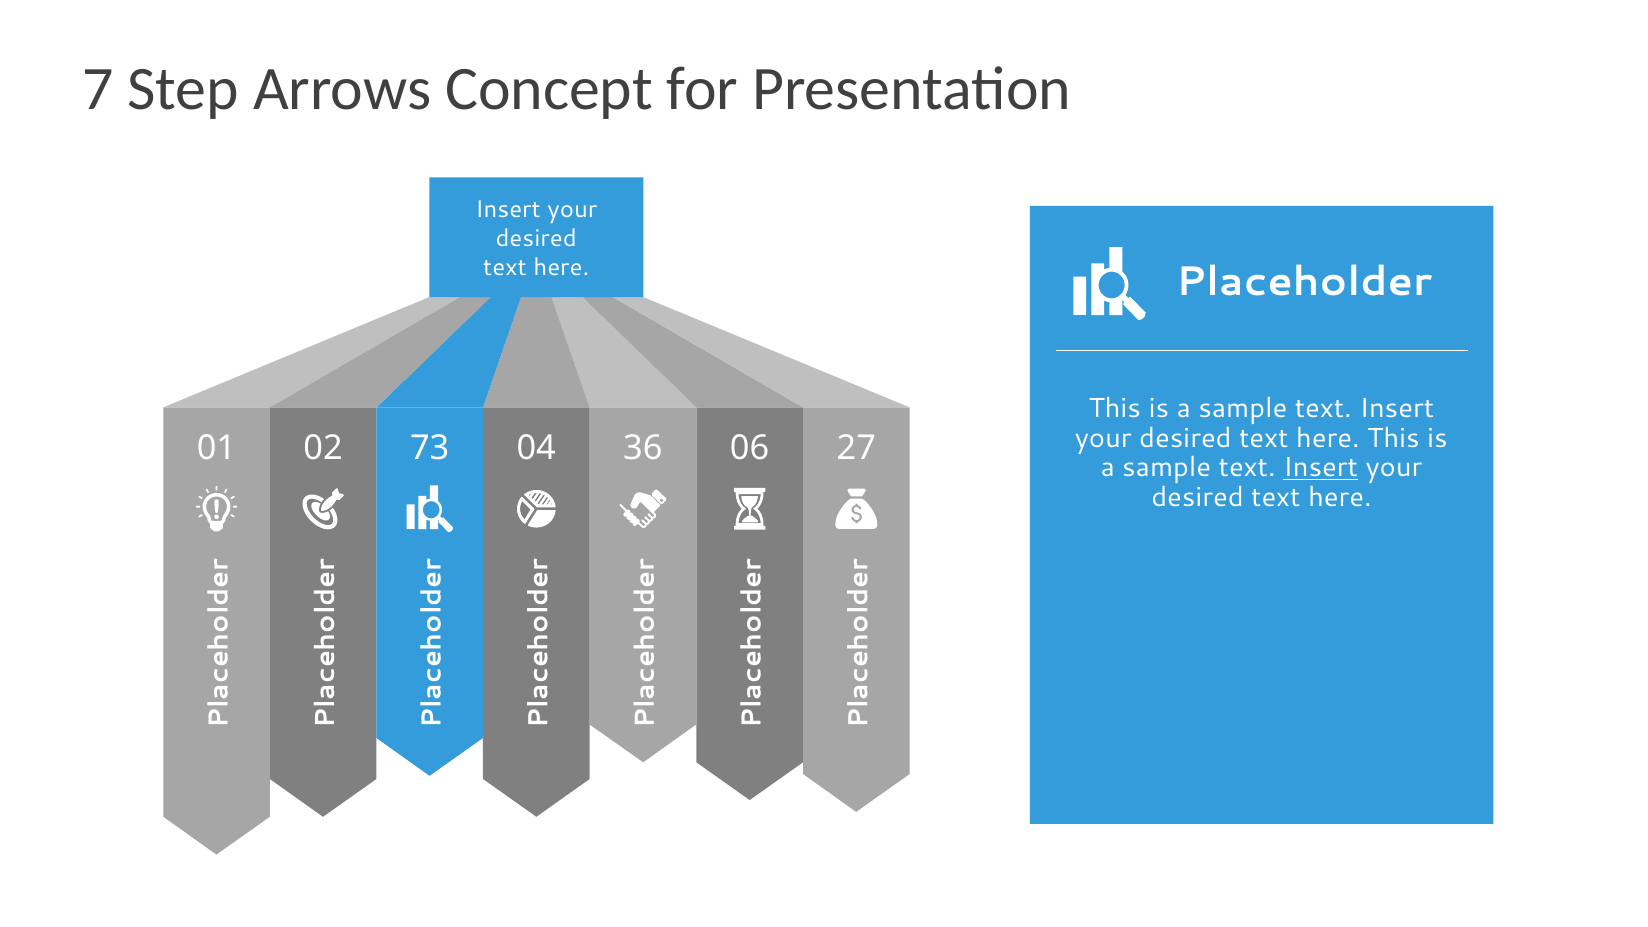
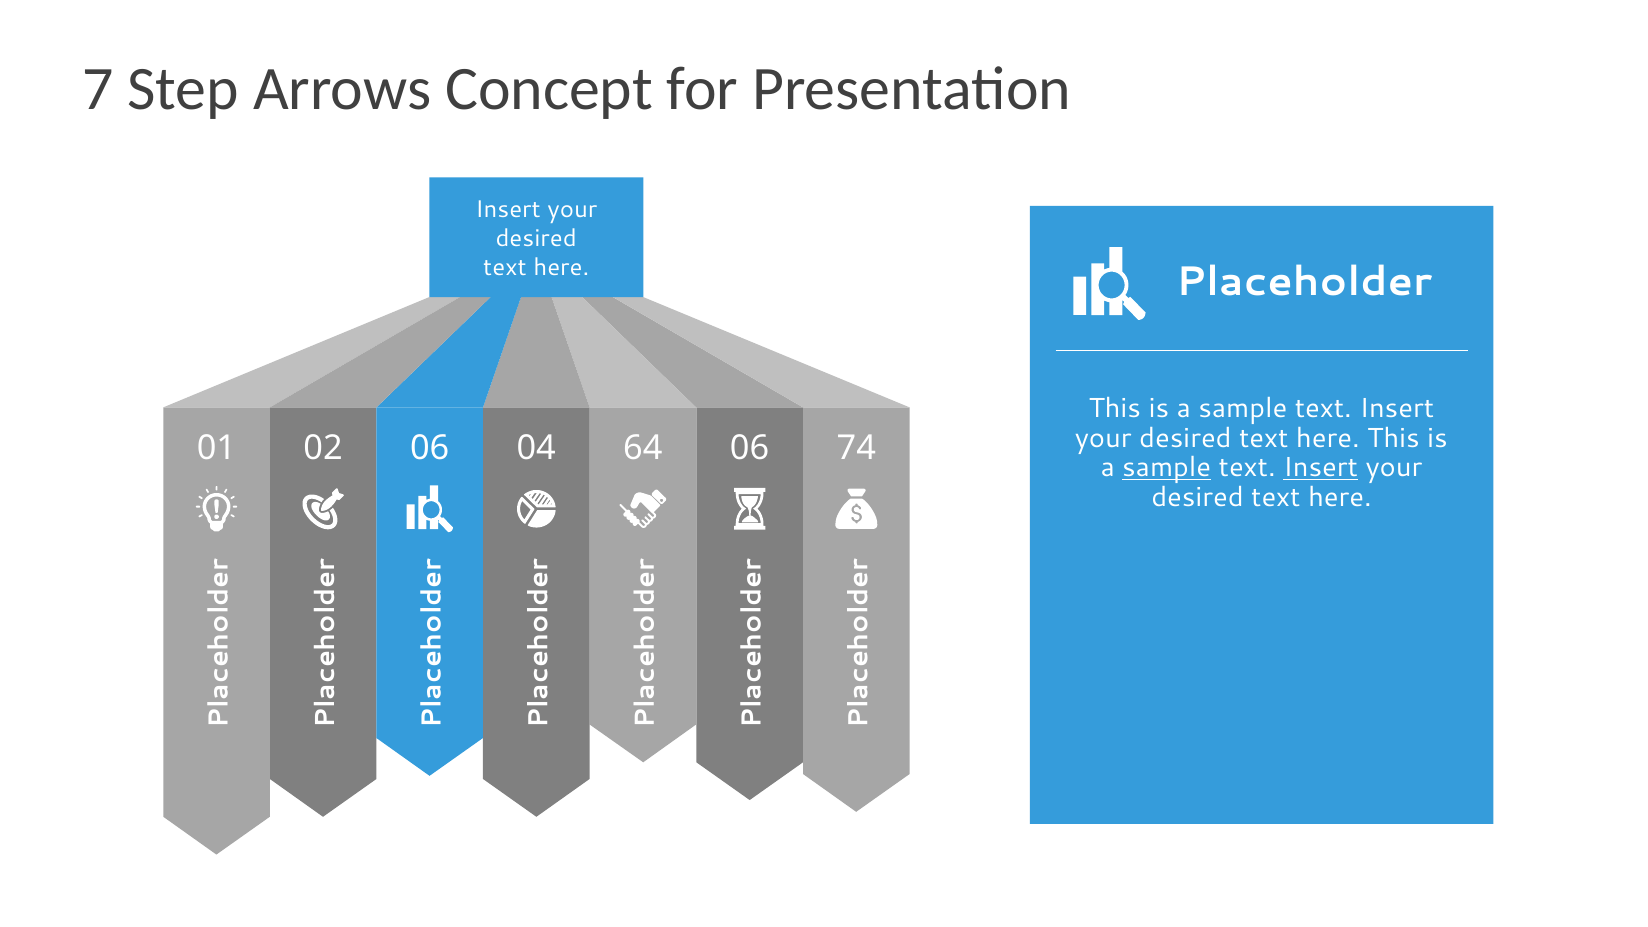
02 73: 73 -> 06
36: 36 -> 64
27: 27 -> 74
sample at (1167, 468) underline: none -> present
